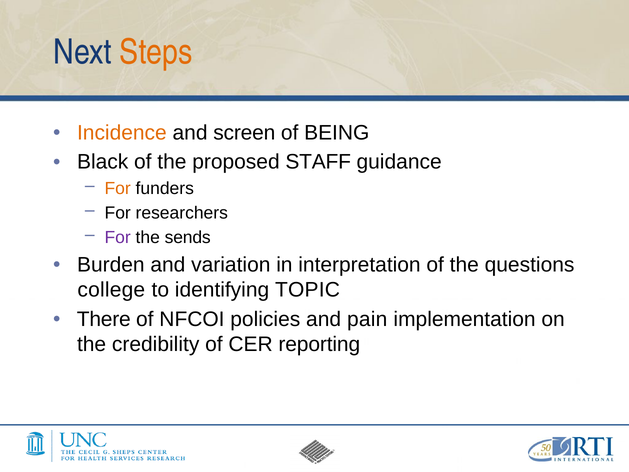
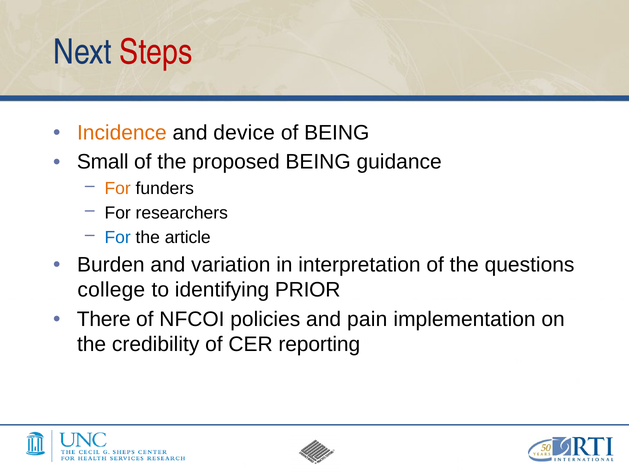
Steps colour: orange -> red
screen: screen -> device
Black: Black -> Small
proposed STAFF: STAFF -> BEING
For at (118, 237) colour: purple -> blue
sends: sends -> article
TOPIC: TOPIC -> PRIOR
